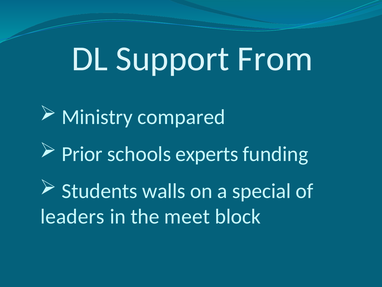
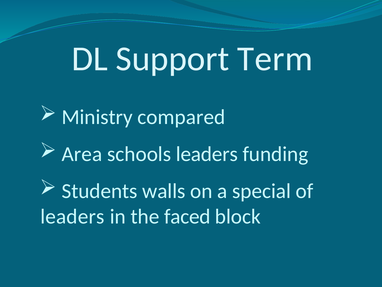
From: From -> Term
Prior: Prior -> Area
schools experts: experts -> leaders
meet: meet -> faced
